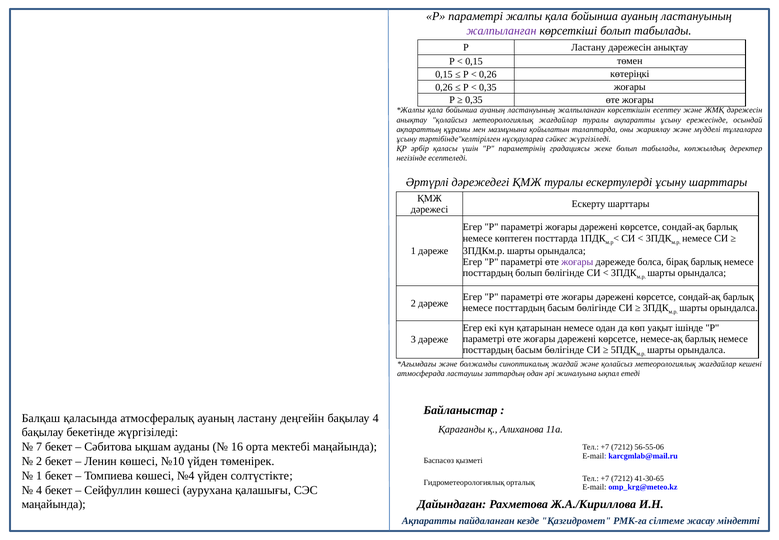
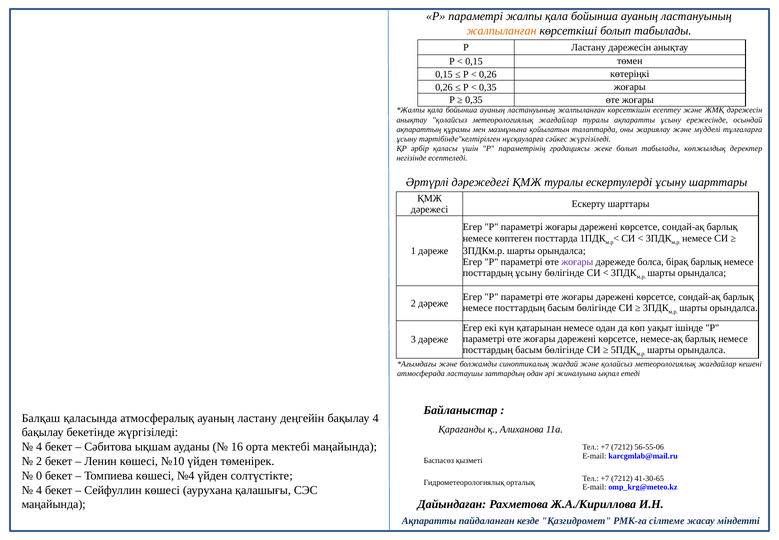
жалпыланған at (501, 31) colour: purple -> orange
посттардың болып: болып -> ұсыну
7 at (39, 446): 7 -> 4
1 at (39, 475): 1 -> 0
